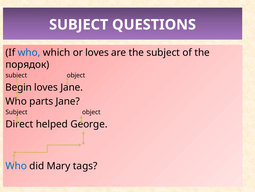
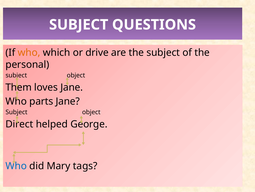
who at (29, 53) colour: blue -> orange
or loves: loves -> drive
порядок: порядок -> personal
Begin: Begin -> Them
